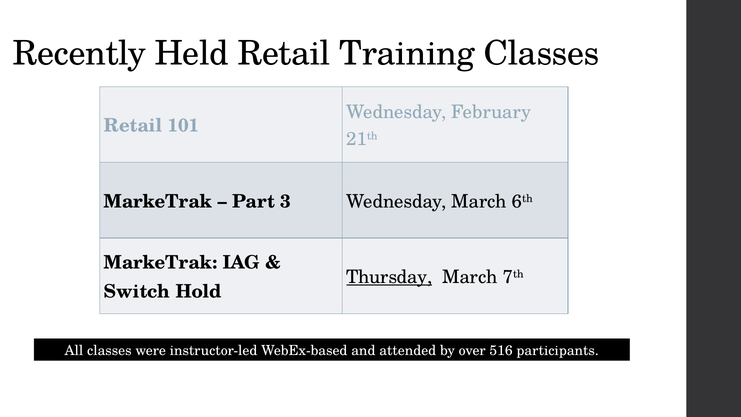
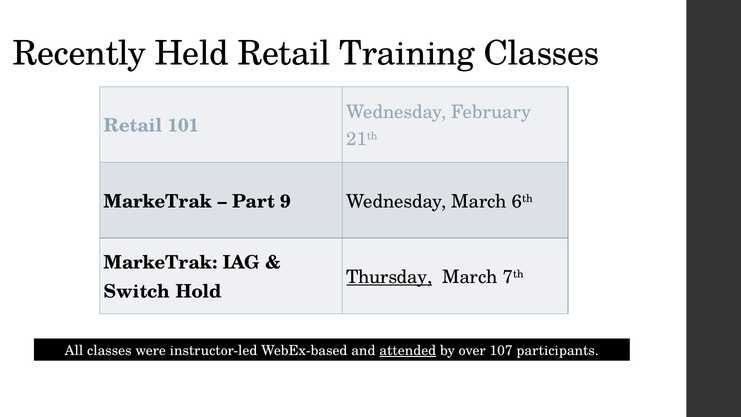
3: 3 -> 9
attended underline: none -> present
516: 516 -> 107
